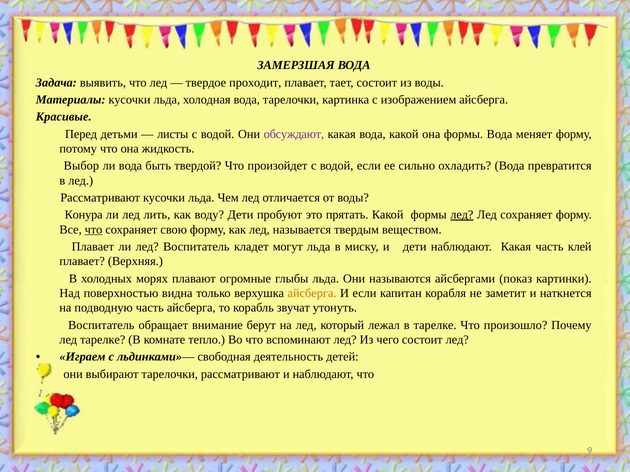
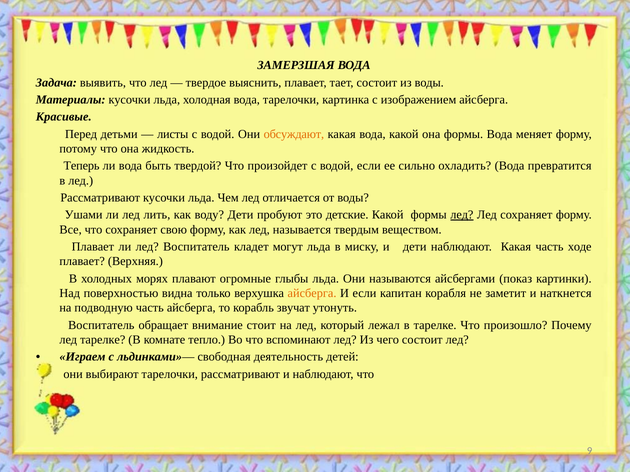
проходит: проходит -> выяснить
обсуждают colour: purple -> orange
Выбор: Выбор -> Теперь
Конура: Конура -> Ушами
прятать: прятать -> детские
что at (94, 230) underline: present -> none
клей: клей -> ходе
берут: берут -> стоит
